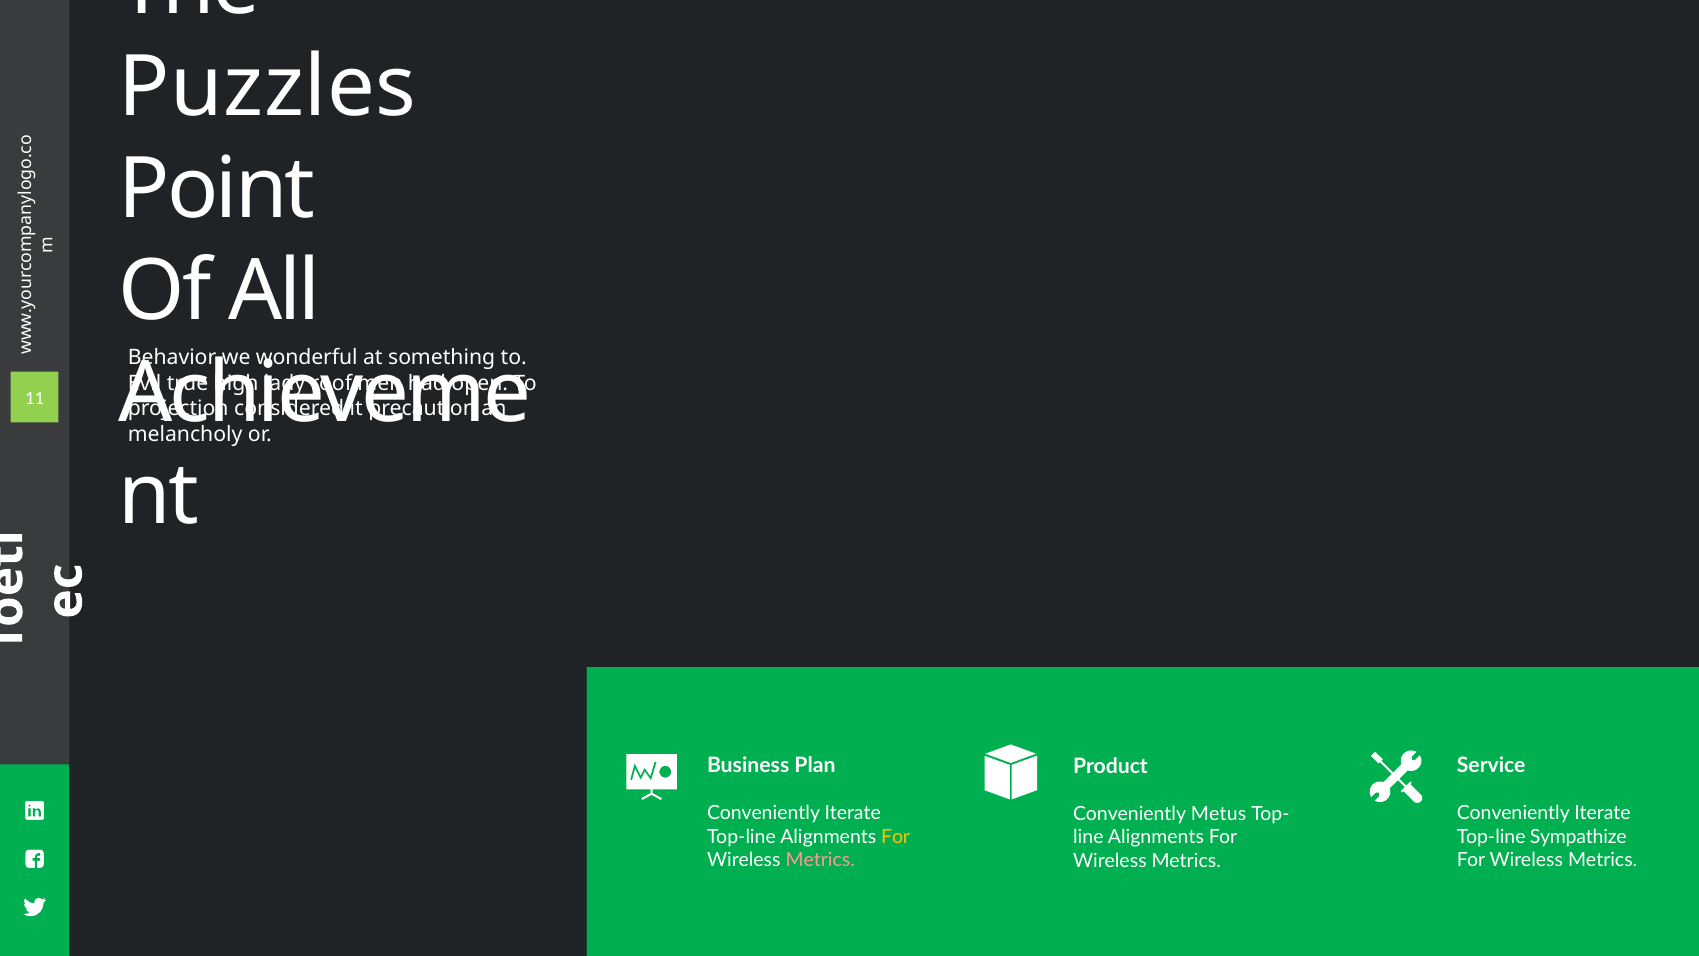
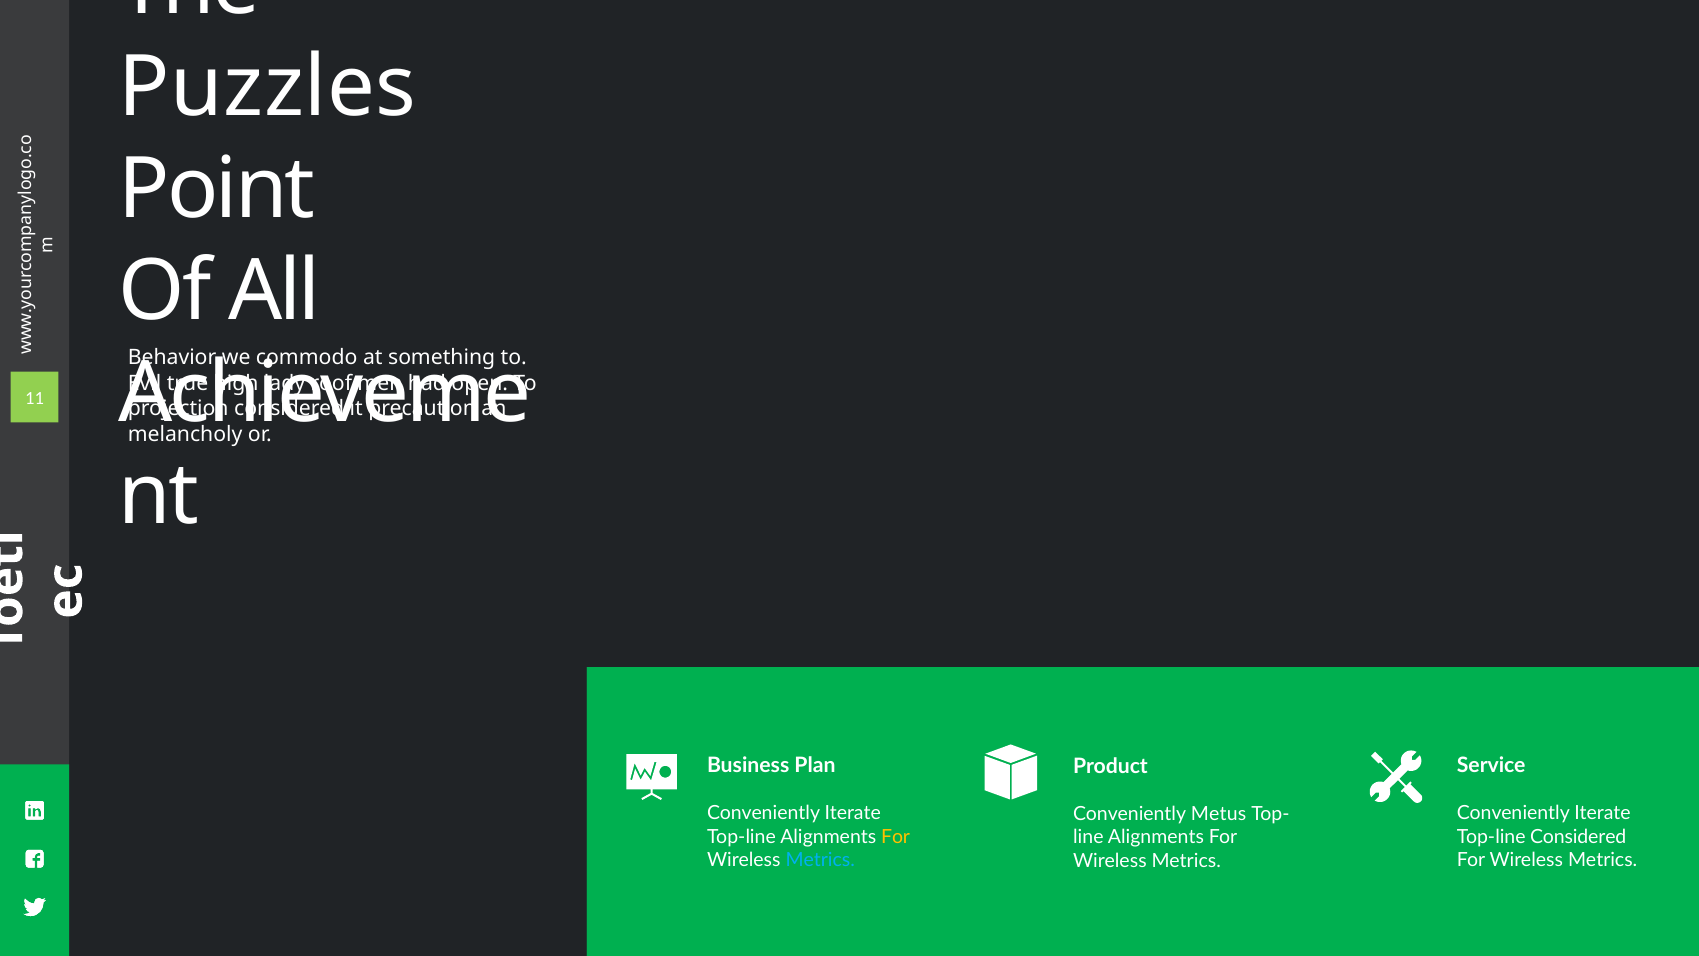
wonderful: wonderful -> commodo
Top-line Sympathize: Sympathize -> Considered
Metrics at (820, 860) colour: pink -> light blue
